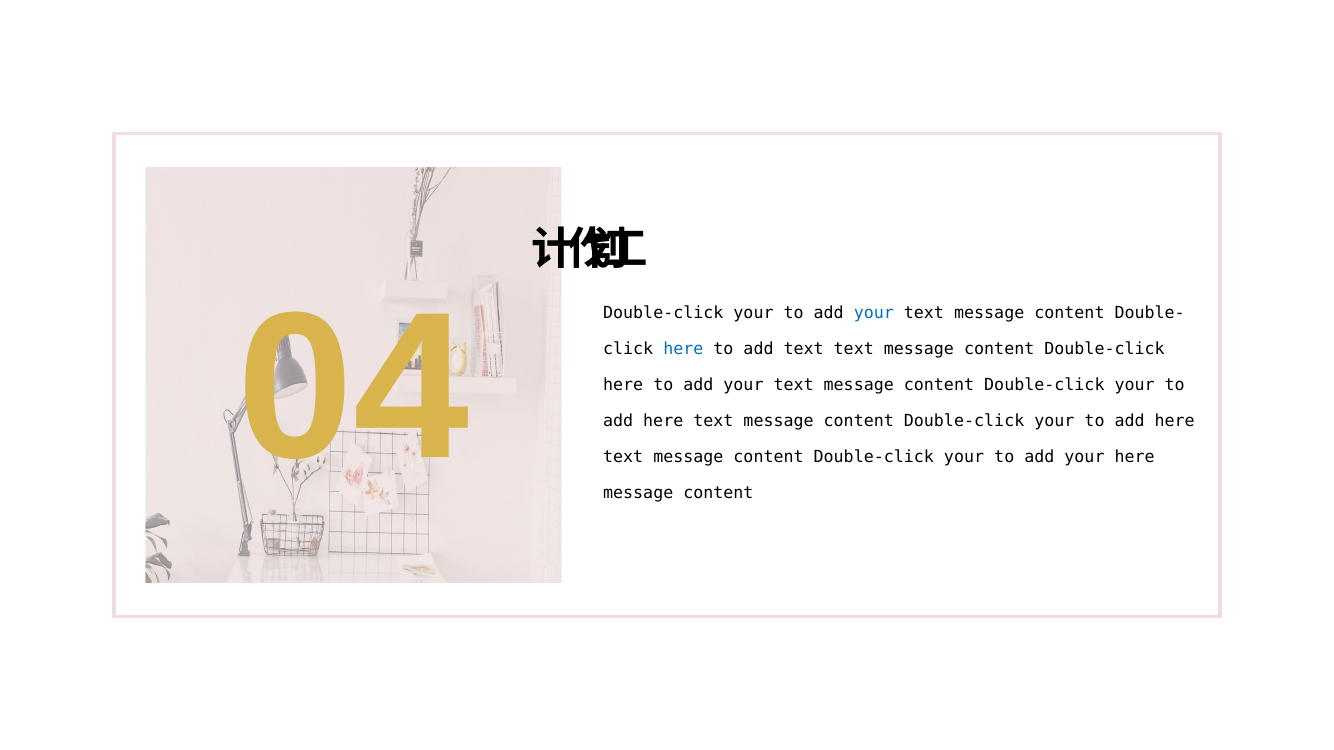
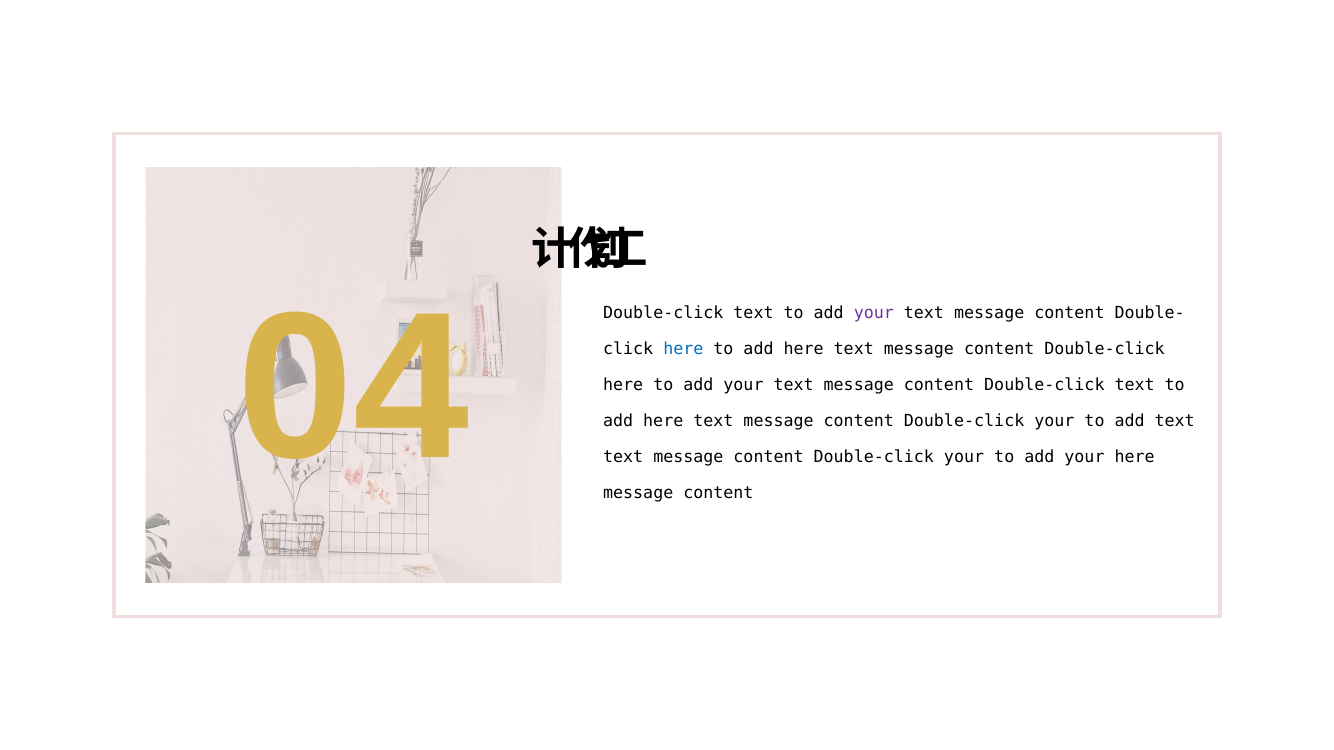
04 Double-click your: your -> text
your at (874, 313) colour: blue -> purple
text at (804, 349): text -> here
your at (1135, 385): your -> text
here at (1175, 421): here -> text
